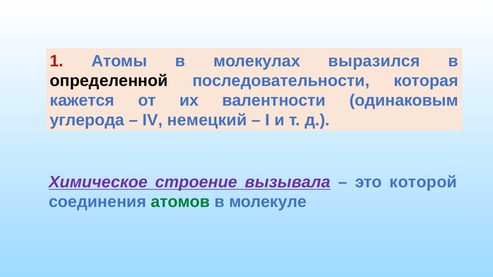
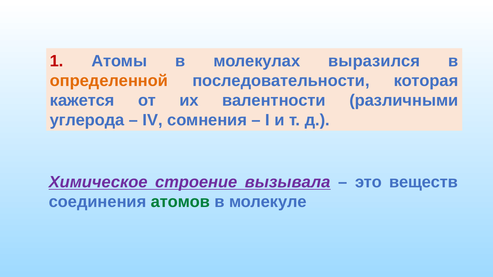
определенной colour: black -> orange
одинаковым: одинаковым -> различными
немецкий: немецкий -> сомнения
которой: которой -> веществ
